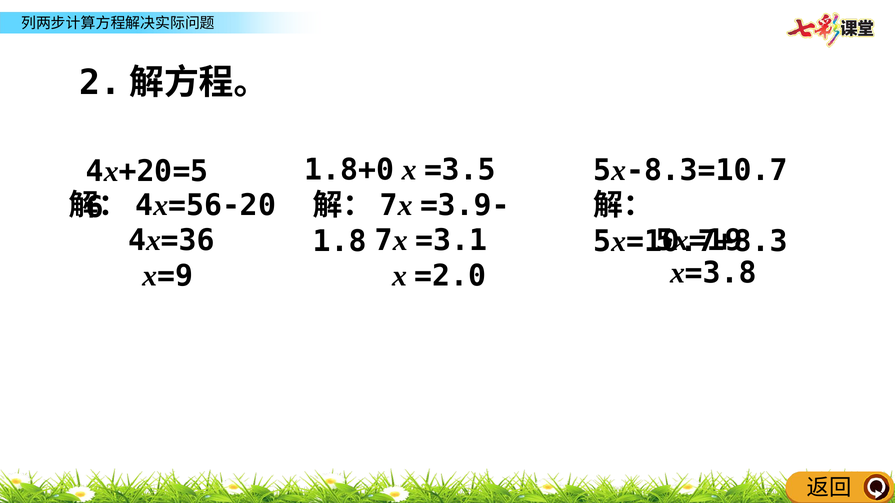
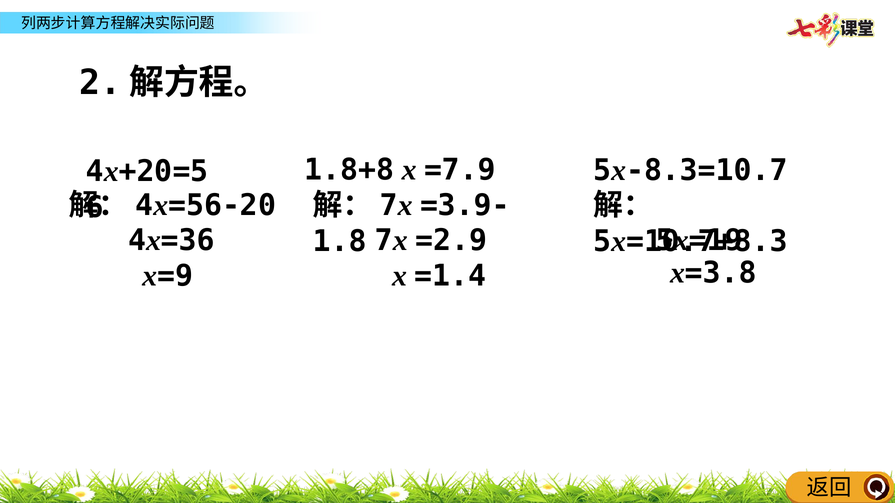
1.8+0: 1.8+0 -> 1.8+8
=3.5: =3.5 -> =7.9
=3.1: =3.1 -> =2.9
=2.0: =2.0 -> =1.4
